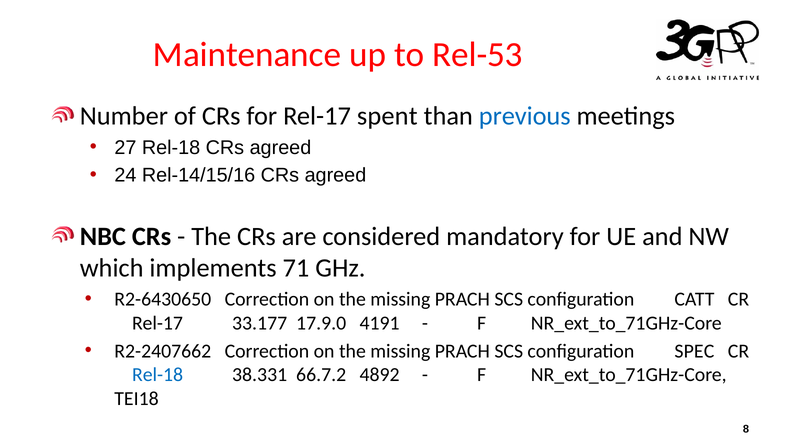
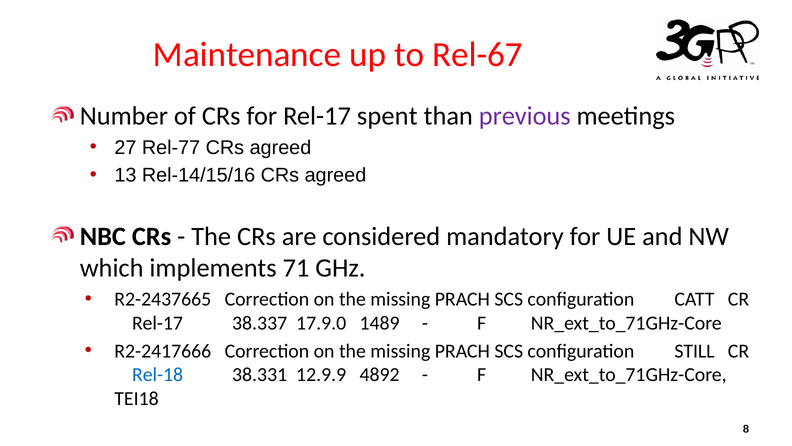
Rel-53: Rel-53 -> Rel-67
previous colour: blue -> purple
27 Rel-18: Rel-18 -> Rel-77
24: 24 -> 13
R2-6430650: R2-6430650 -> R2-2437665
33.177: 33.177 -> 38.337
4191: 4191 -> 1489
R2-2407662: R2-2407662 -> R2-2417666
SPEC: SPEC -> STILL
66.7.2: 66.7.2 -> 12.9.9
